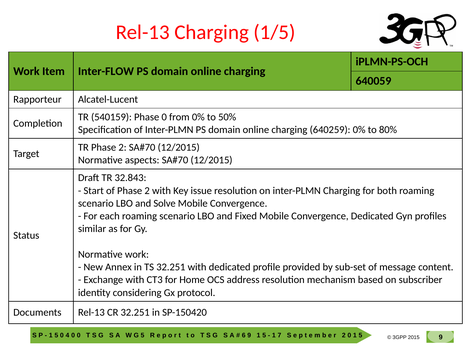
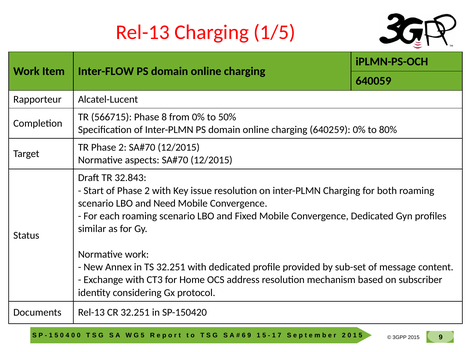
540159: 540159 -> 566715
Phase 0: 0 -> 8
Solve: Solve -> Need
